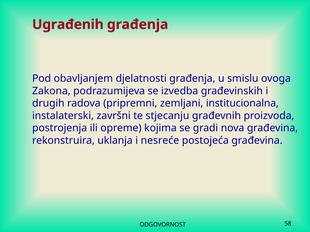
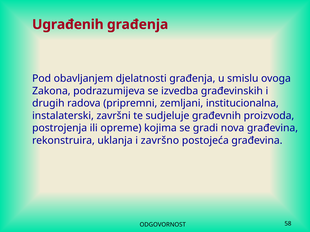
stjecanju: stjecanju -> sudjeluje
nesreće: nesreće -> završno
